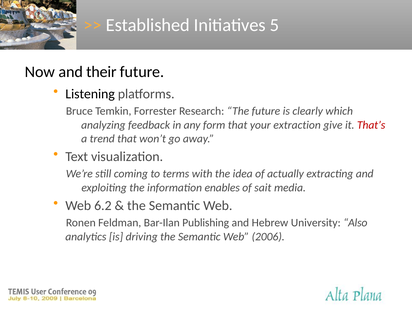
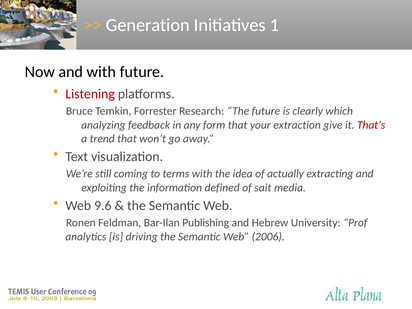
Established: Established -> Generation
5: 5 -> 1
and their: their -> with
Listening colour: black -> red
enables: enables -> defined
6.2: 6.2 -> 9.6
Also: Also -> Prof
